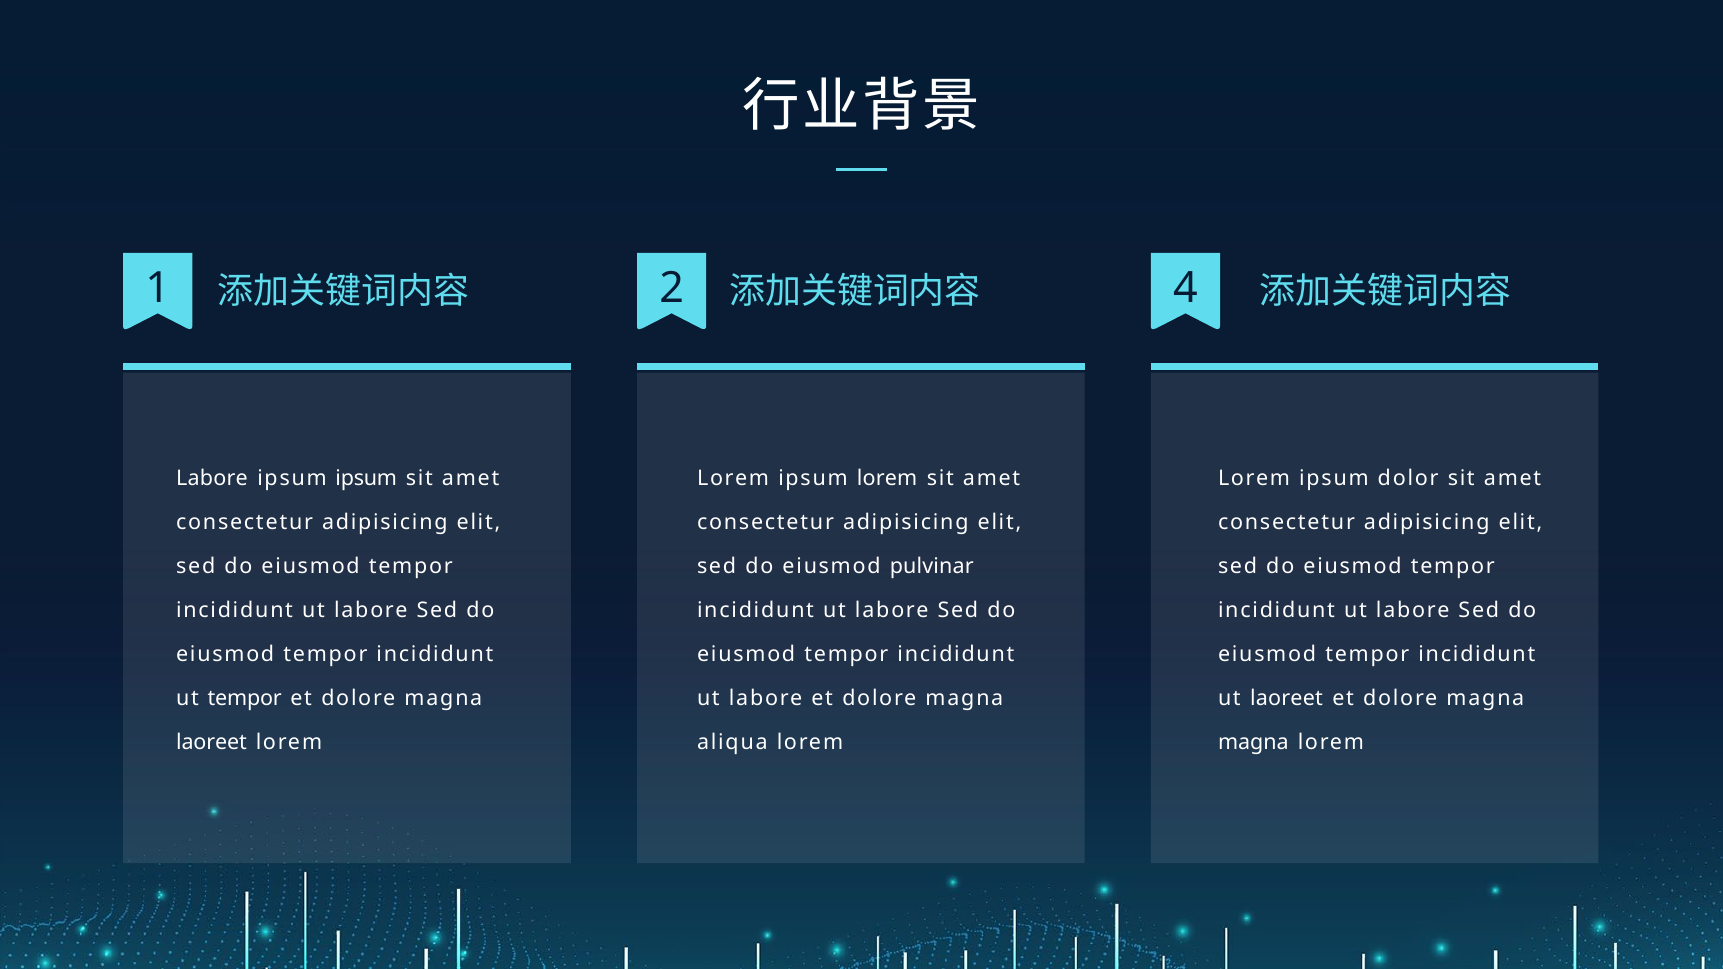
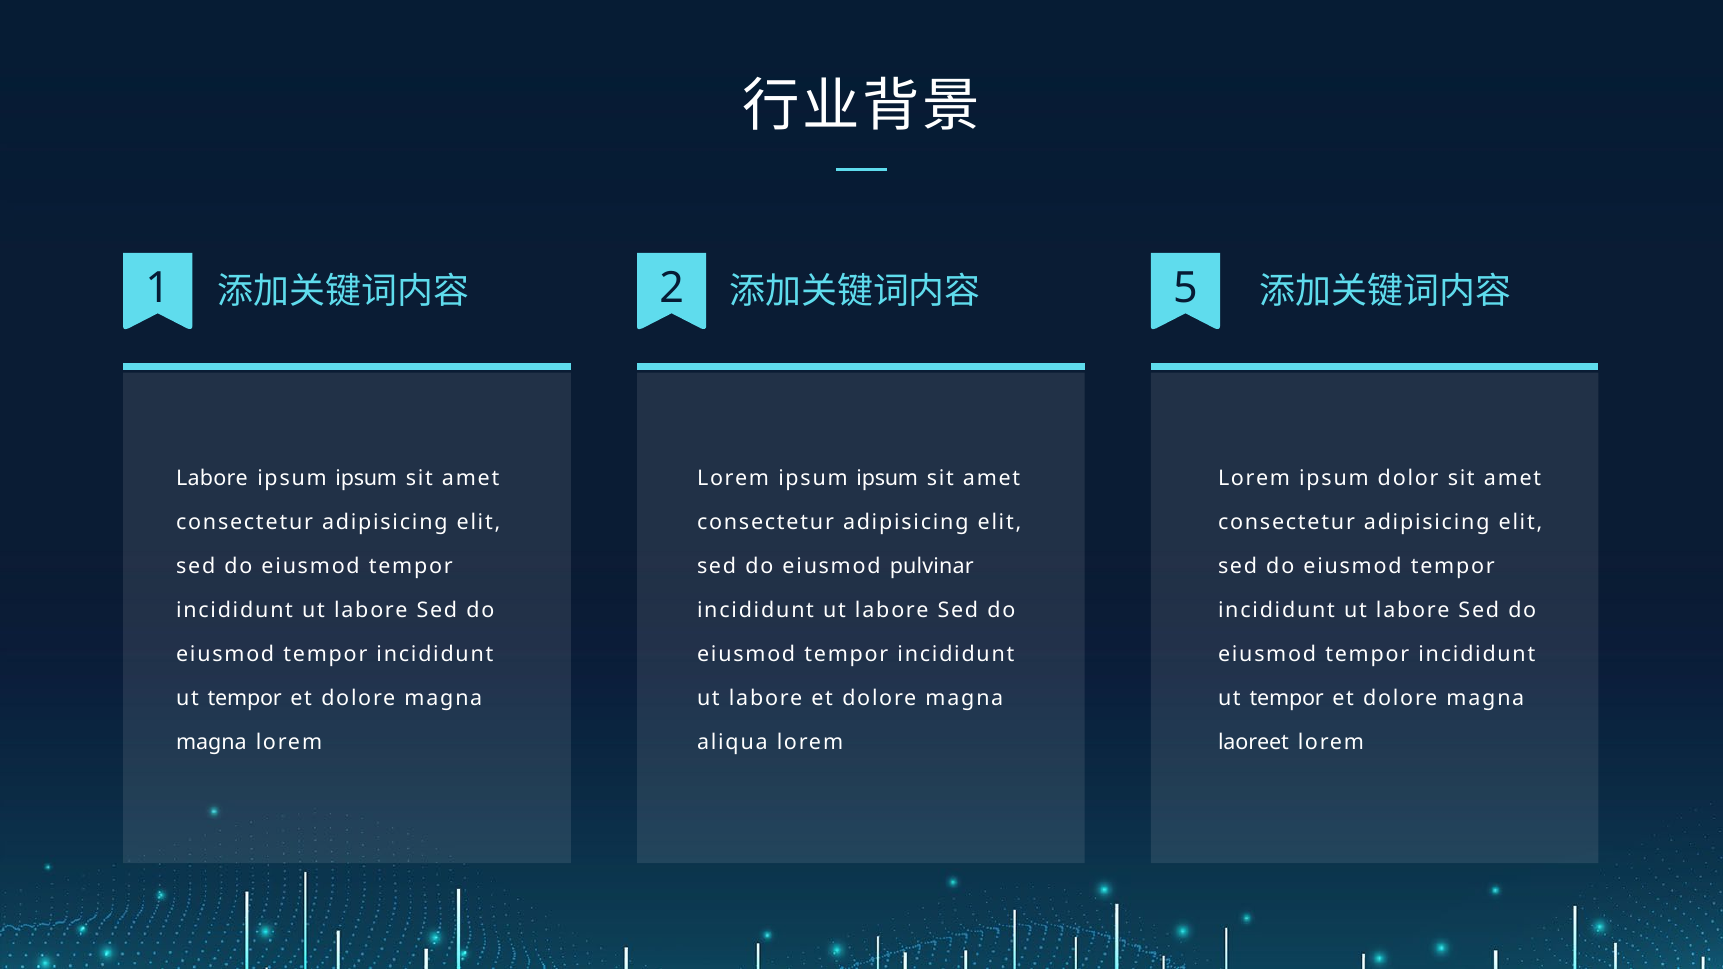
4: 4 -> 5
Lorem ipsum lorem: lorem -> ipsum
laoreet at (1286, 698): laoreet -> tempor
laoreet at (212, 742): laoreet -> magna
magna at (1253, 742): magna -> laoreet
